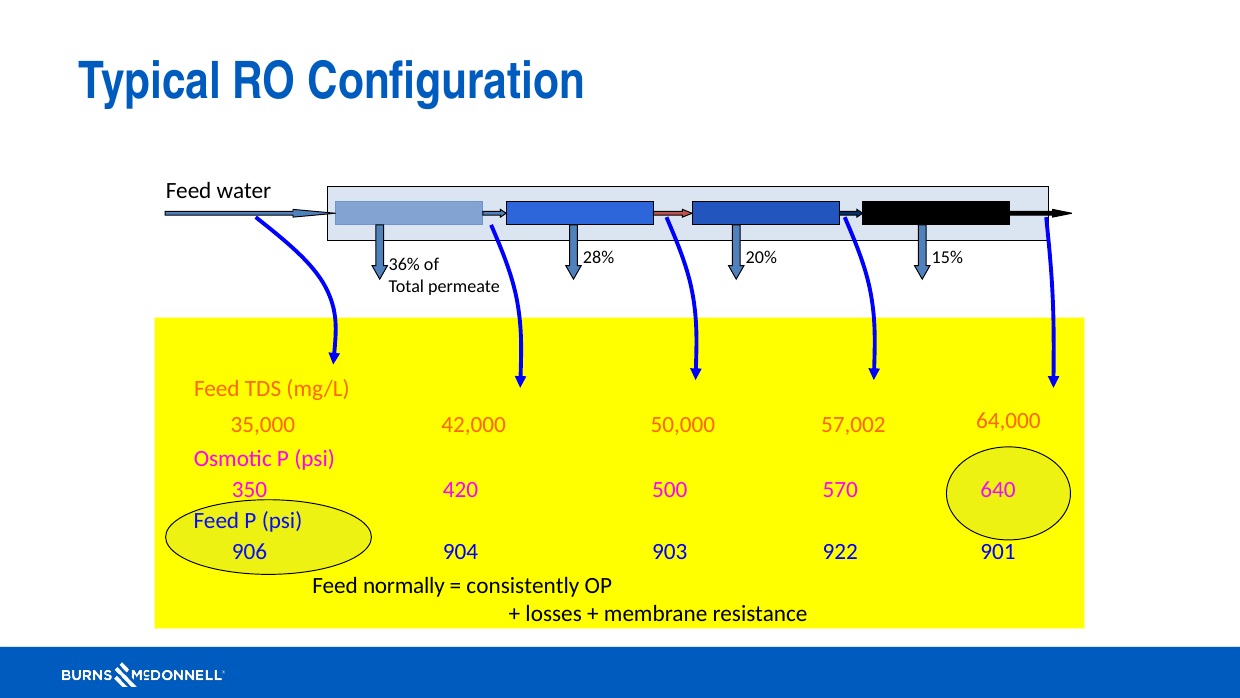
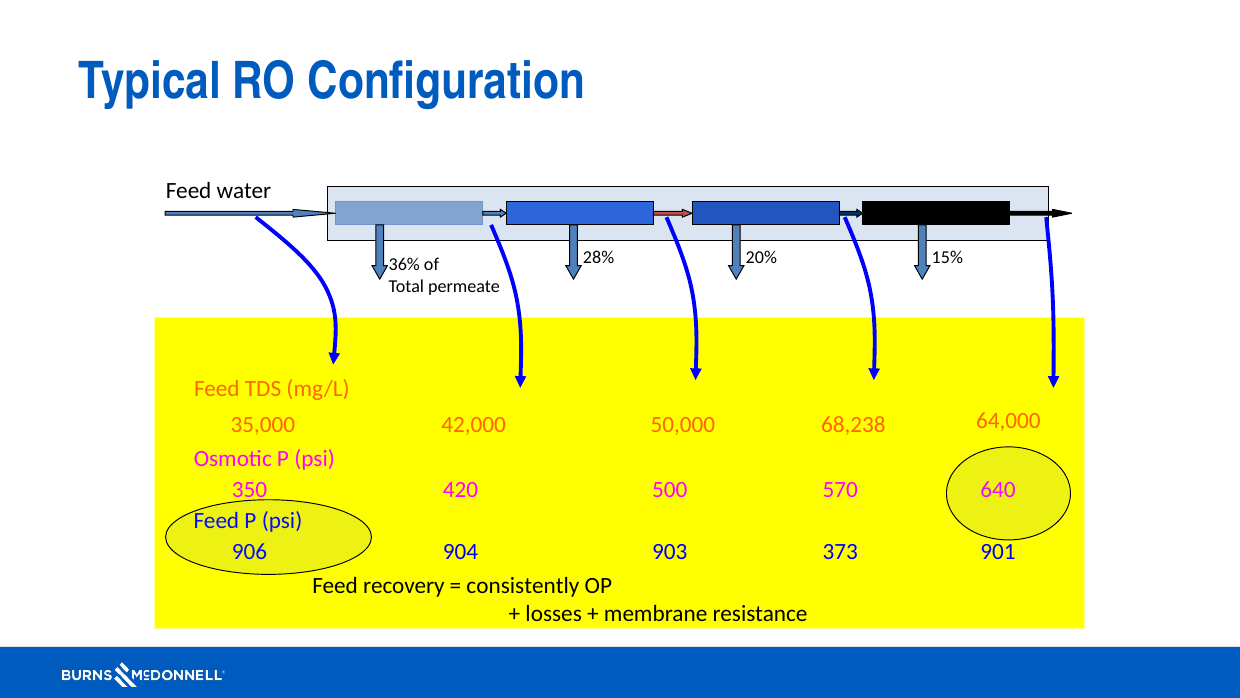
57,002: 57,002 -> 68,238
922: 922 -> 373
normally: normally -> recovery
